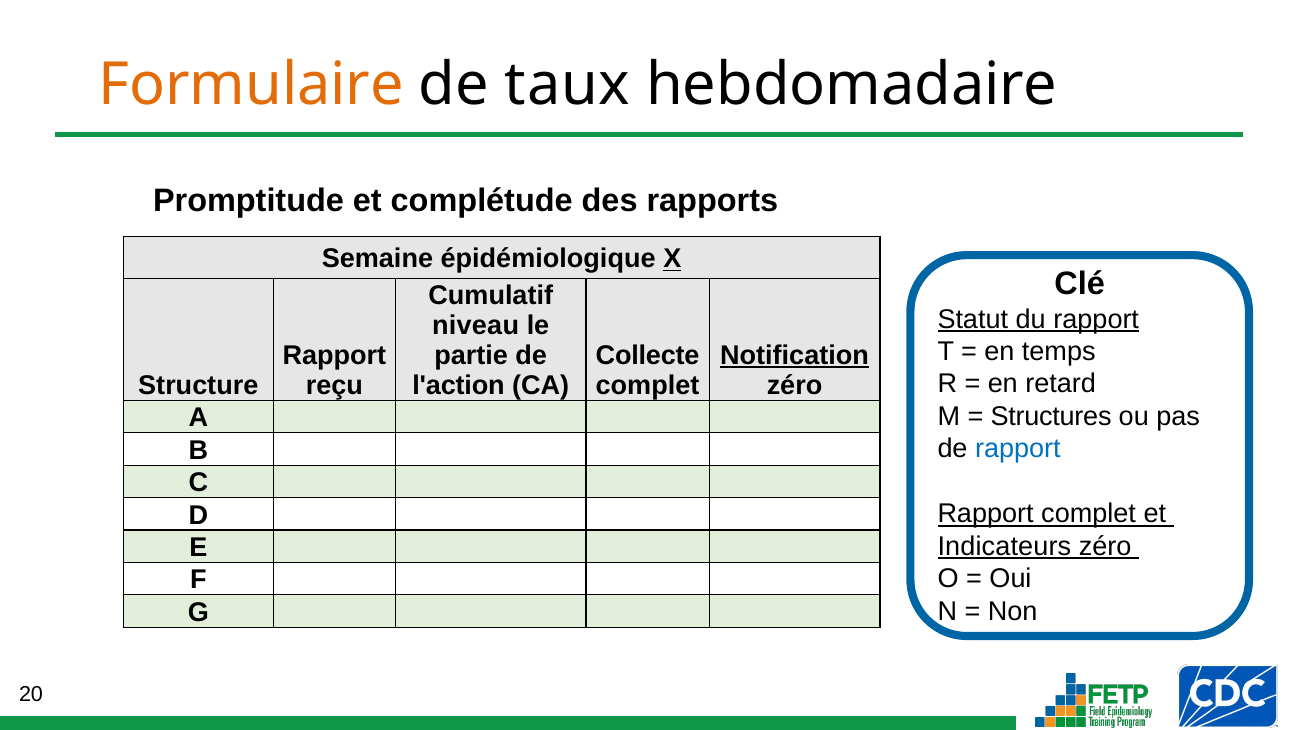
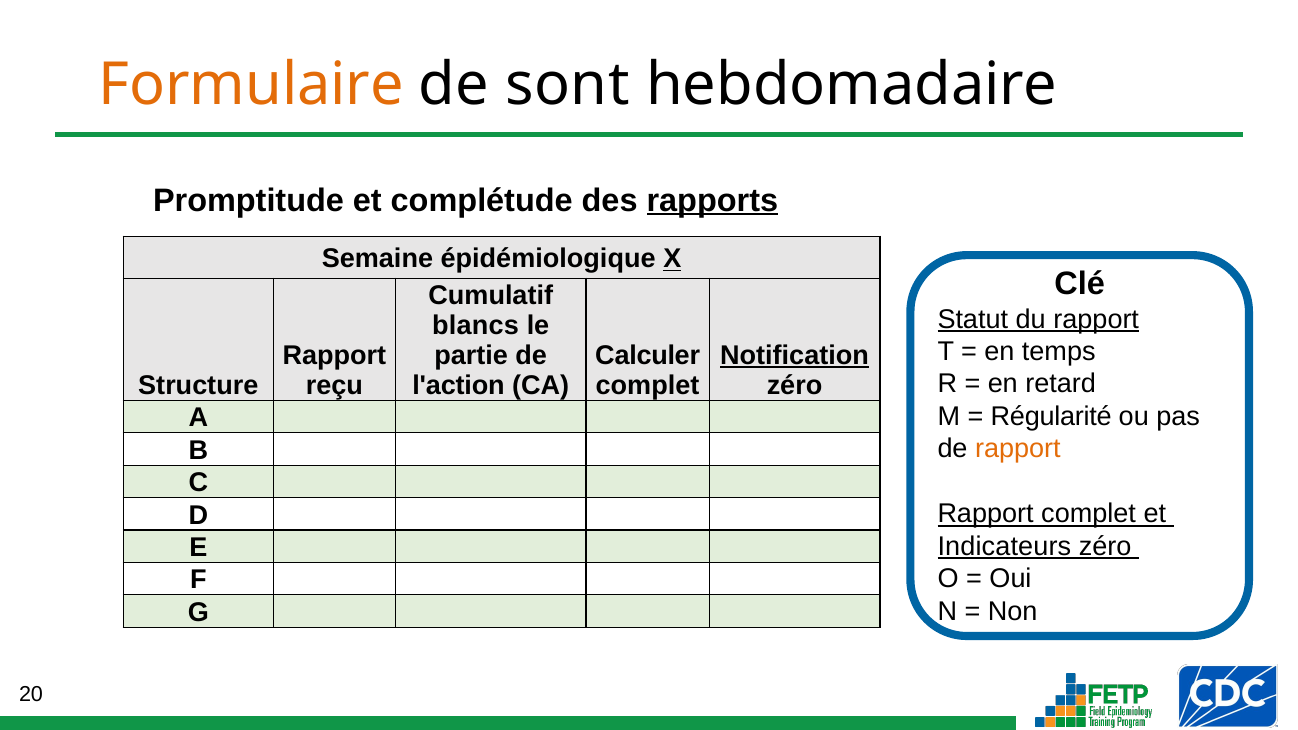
taux: taux -> sont
rapports underline: none -> present
niveau: niveau -> blancs
Collecte: Collecte -> Calculer
Structures: Structures -> Régularité
rapport at (1018, 449) colour: blue -> orange
